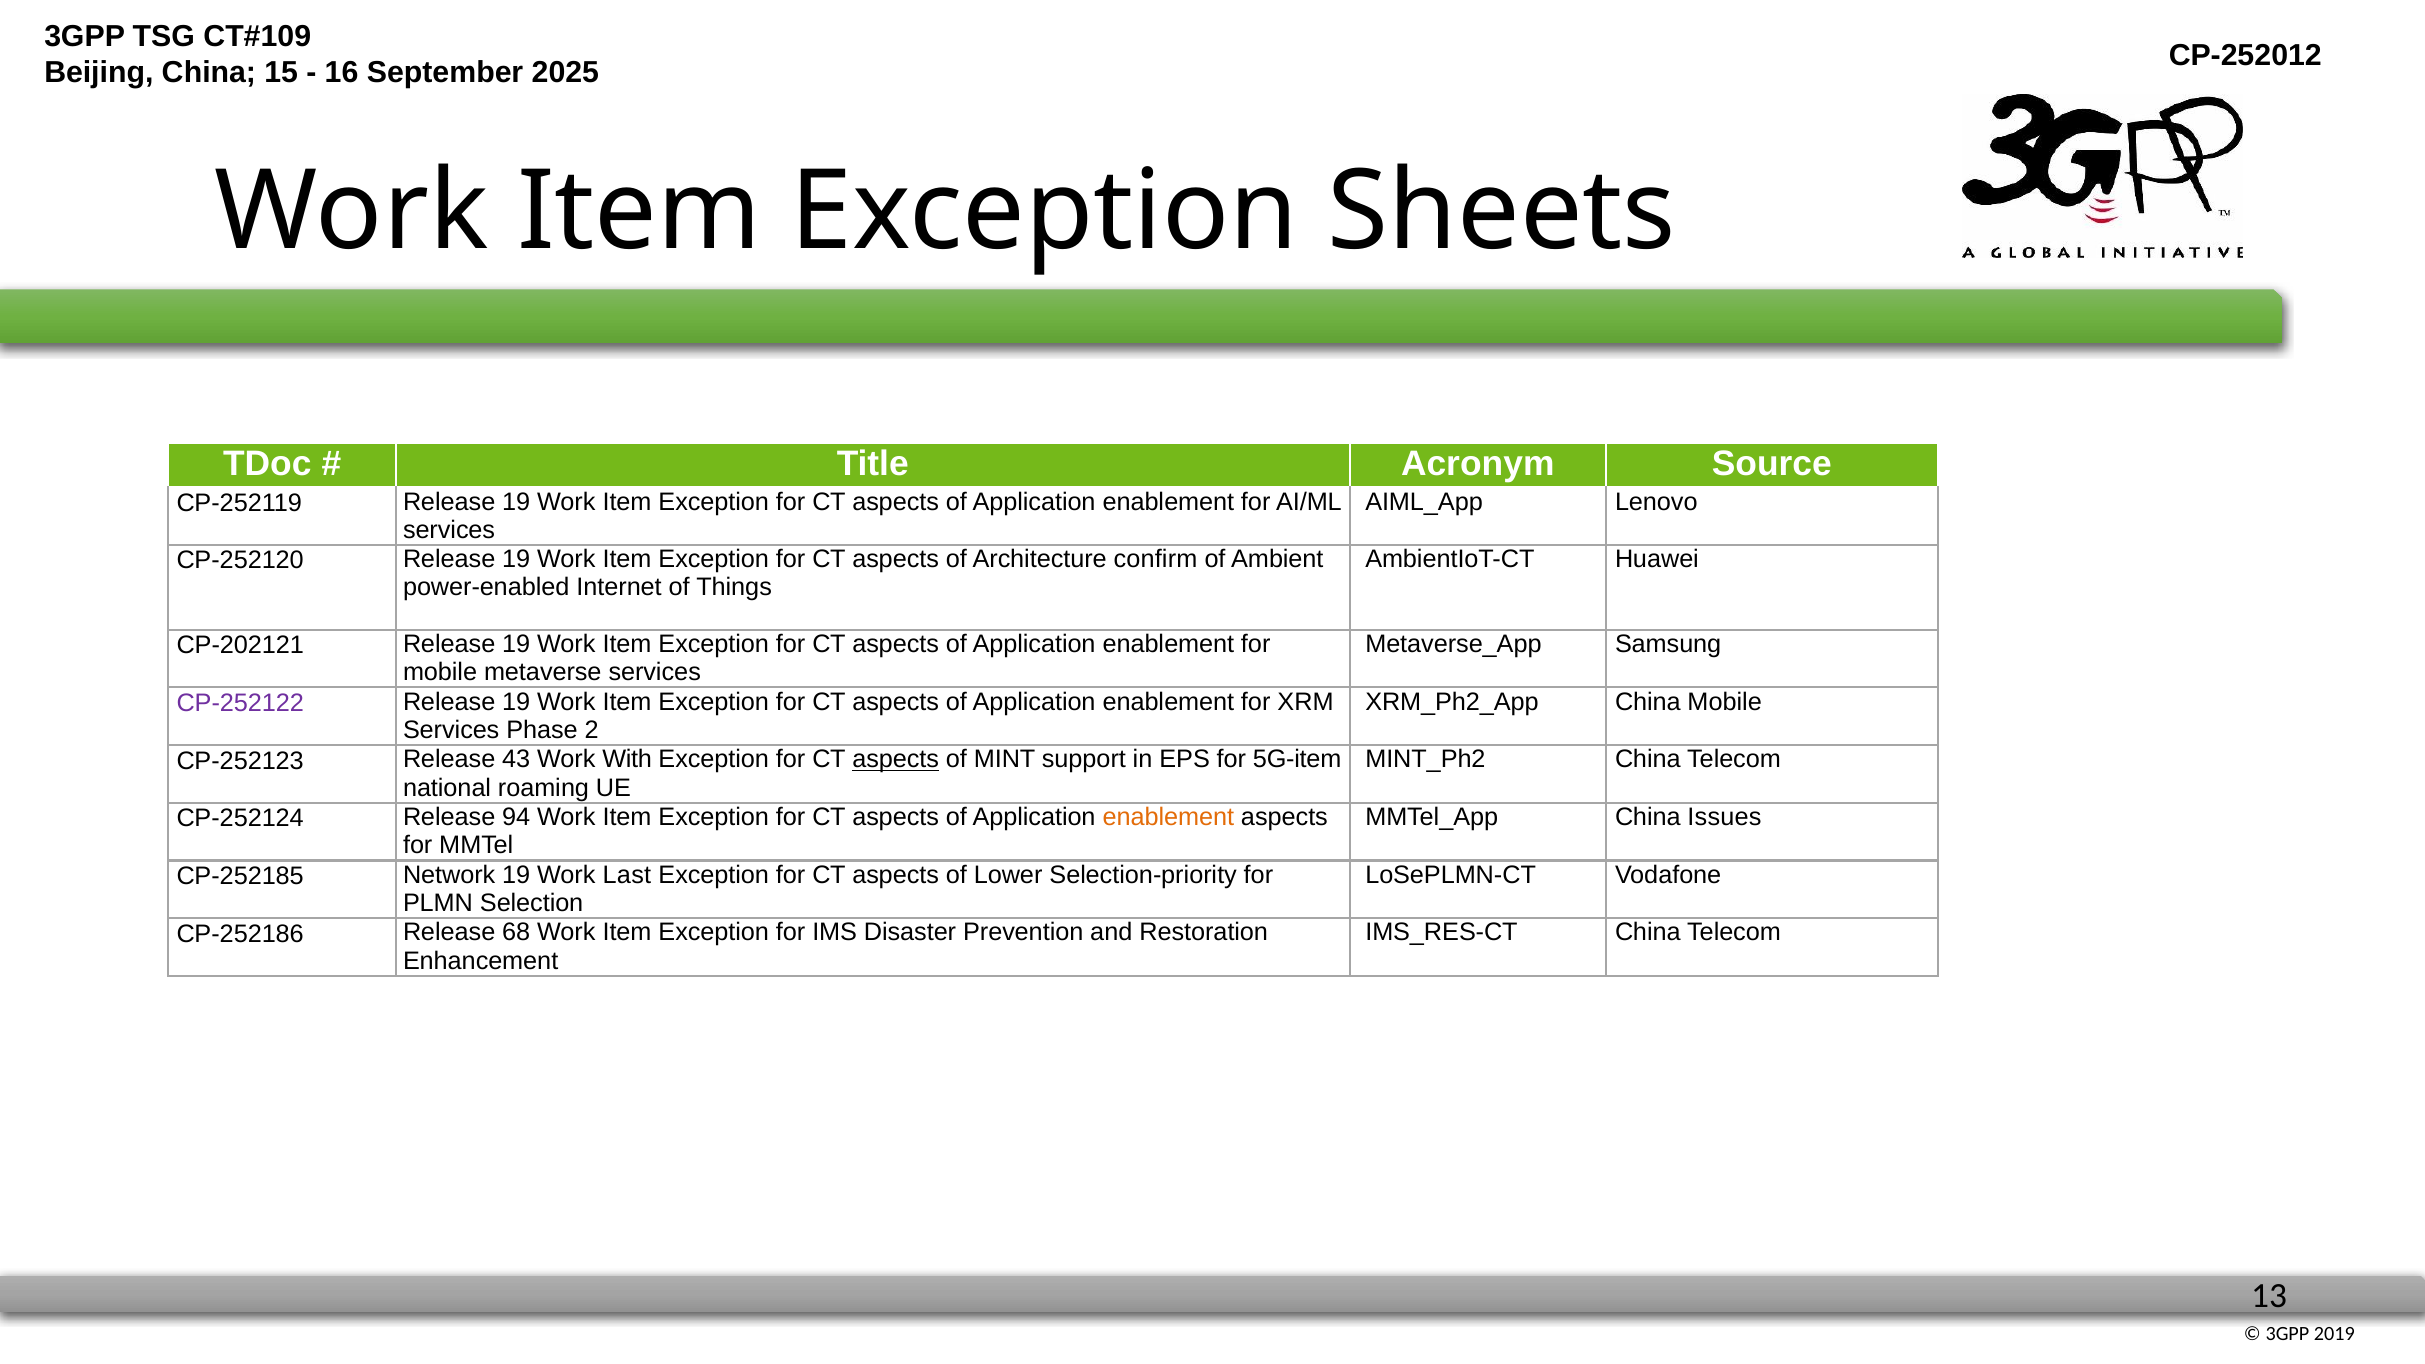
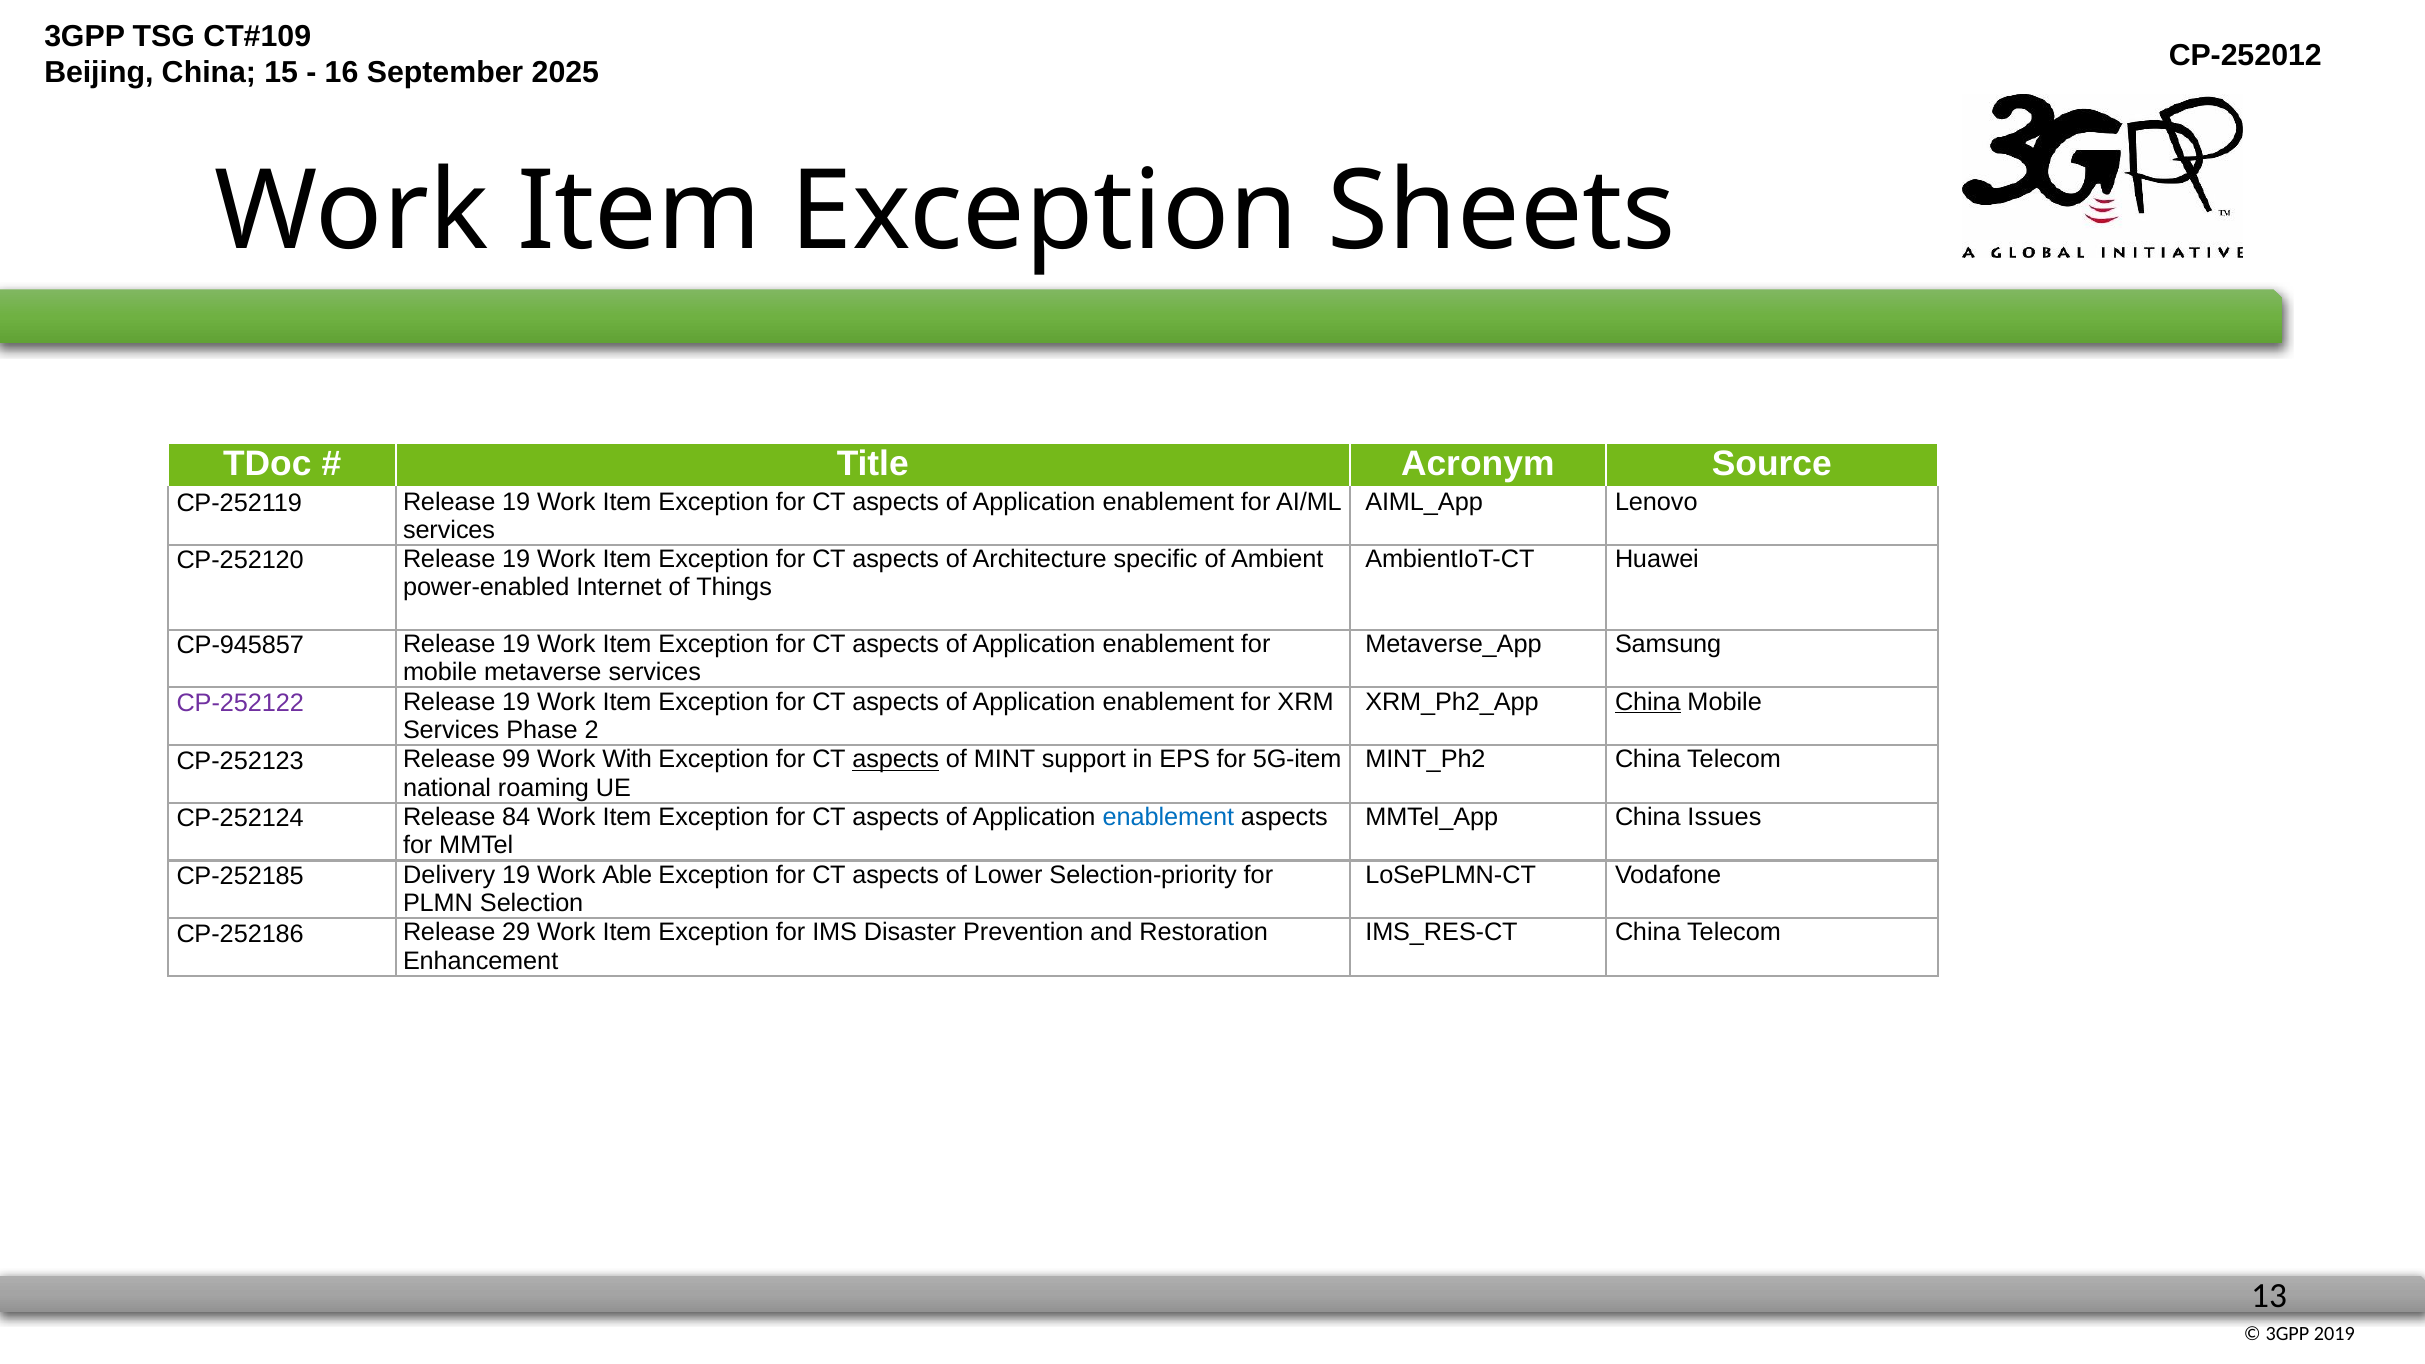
confirm: confirm -> specific
CP-202121: CP-202121 -> CP-945857
China at (1648, 702) underline: none -> present
43: 43 -> 99
94: 94 -> 84
enablement at (1168, 817) colour: orange -> blue
Network: Network -> Delivery
Last: Last -> Able
68: 68 -> 29
